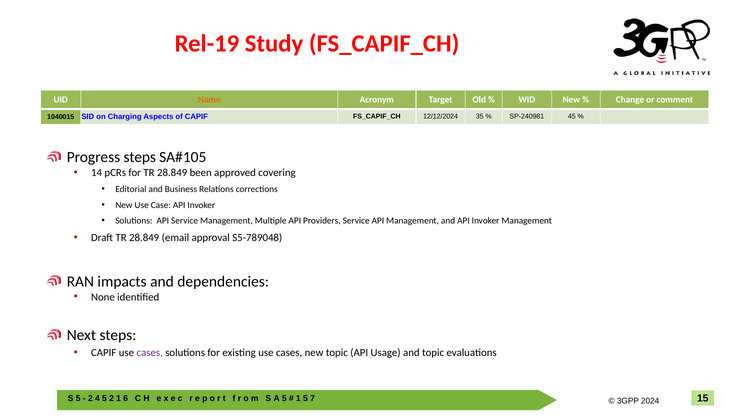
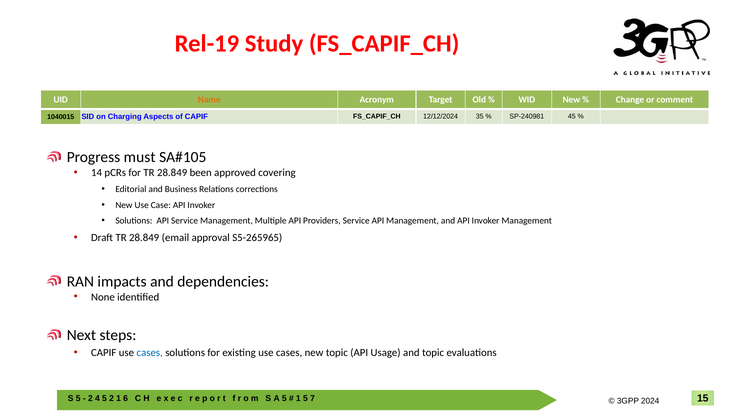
Progress steps: steps -> must
S5-789048: S5-789048 -> S5-265965
cases at (150, 353) colour: purple -> blue
